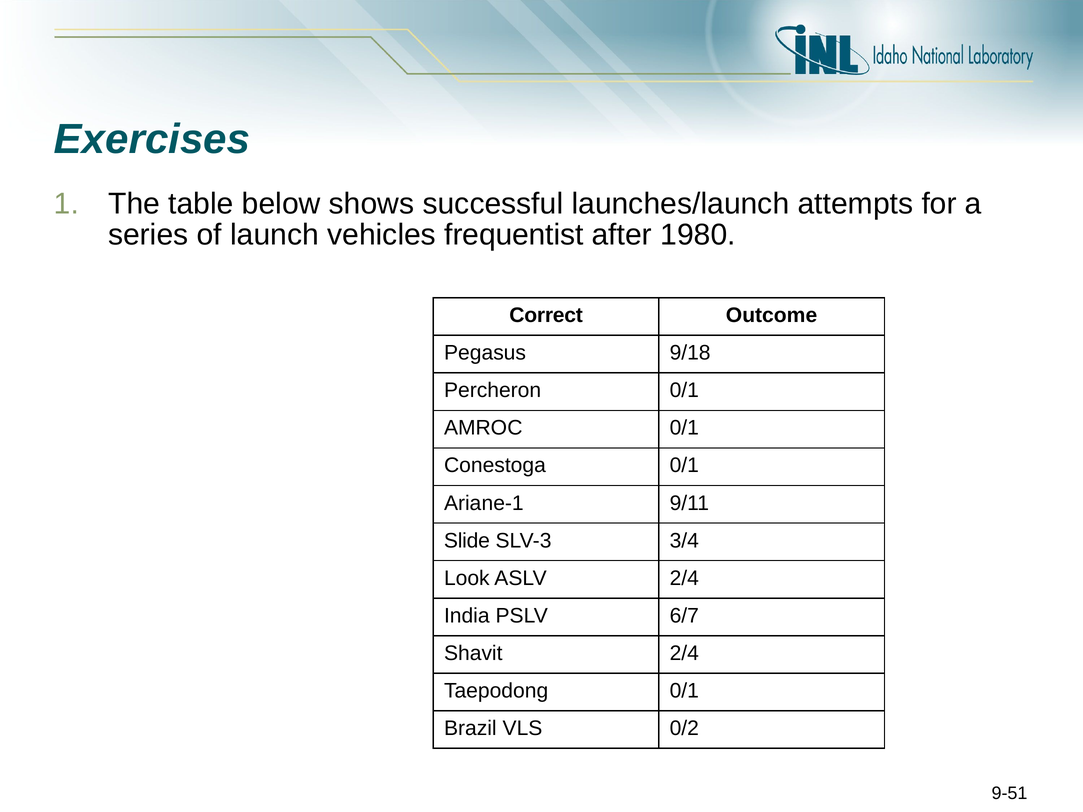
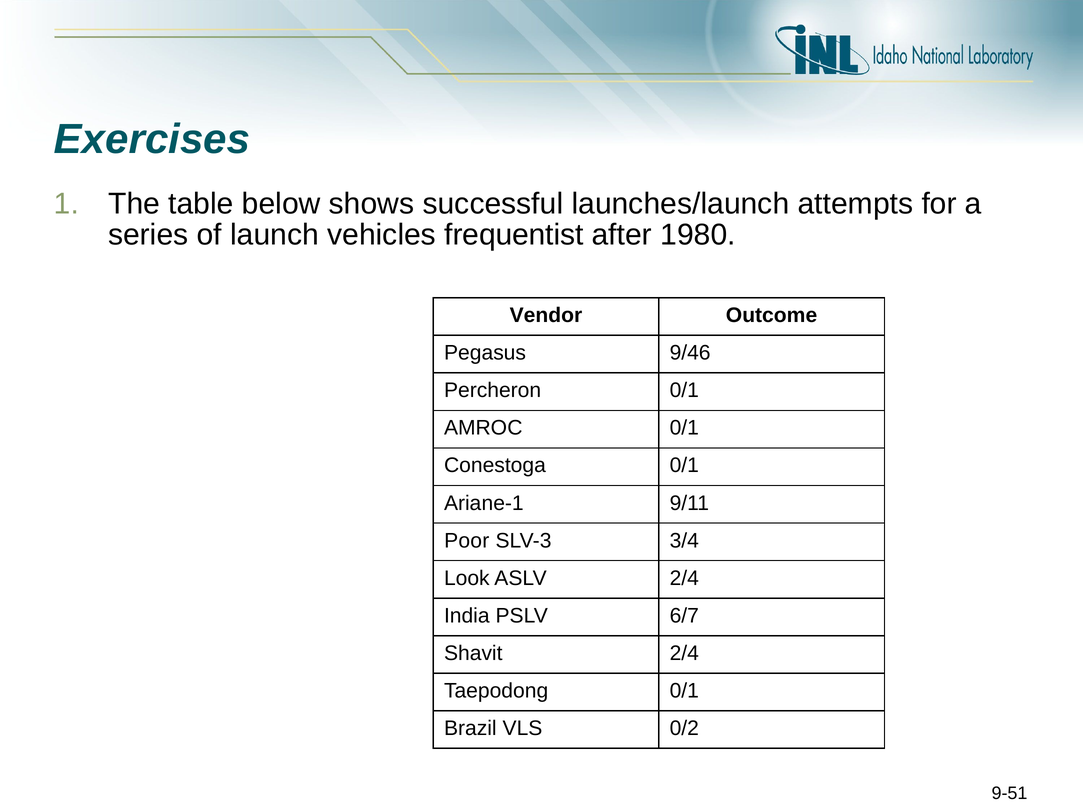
Correct: Correct -> Vendor
9/18: 9/18 -> 9/46
Slide: Slide -> Poor
